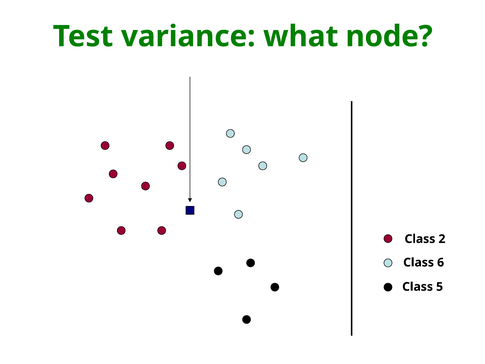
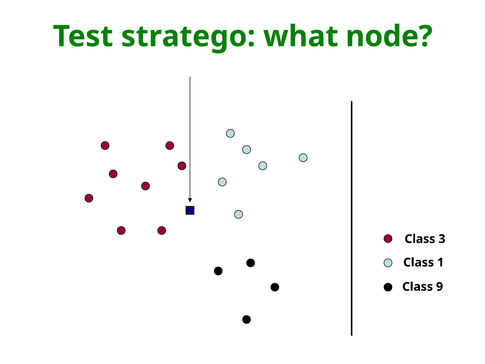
variance: variance -> stratego
2: 2 -> 3
6: 6 -> 1
5: 5 -> 9
